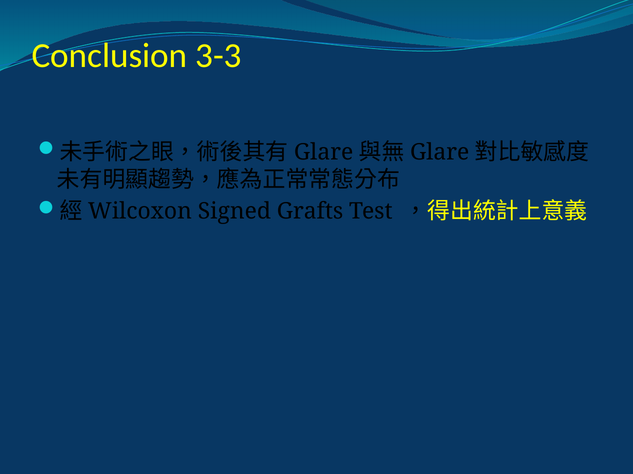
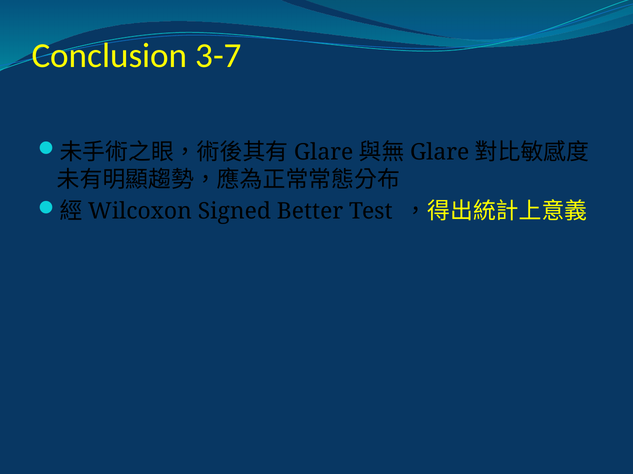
3-3: 3-3 -> 3-7
Grafts: Grafts -> Better
